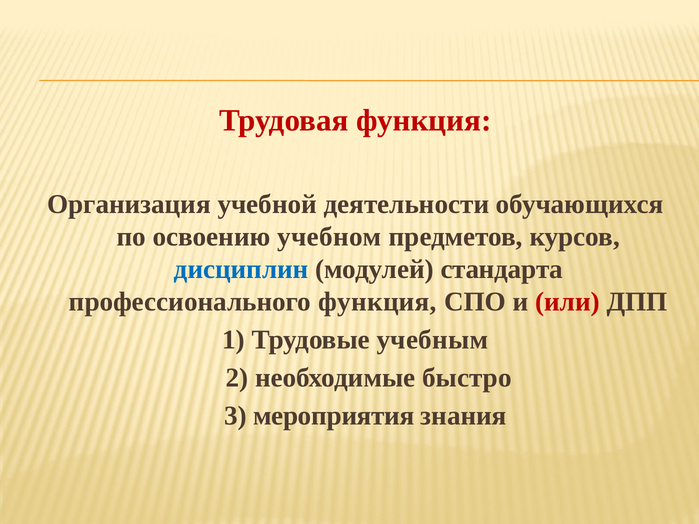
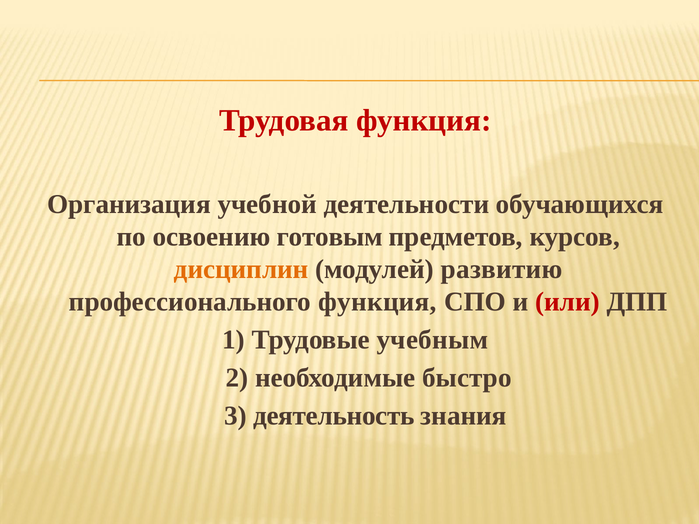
учебном: учебном -> готовым
дисциплин colour: blue -> orange
стандарта: стандарта -> развитию
мероприятия: мероприятия -> деятельность
